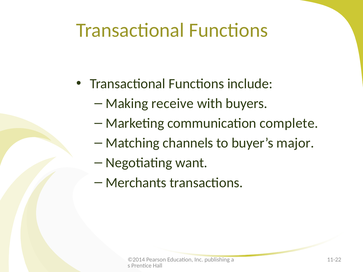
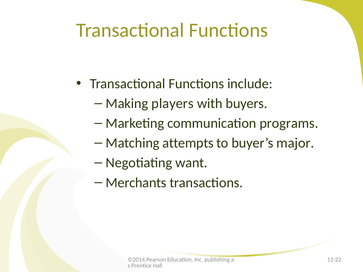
receive: receive -> players
complete: complete -> programs
channels: channels -> attempts
